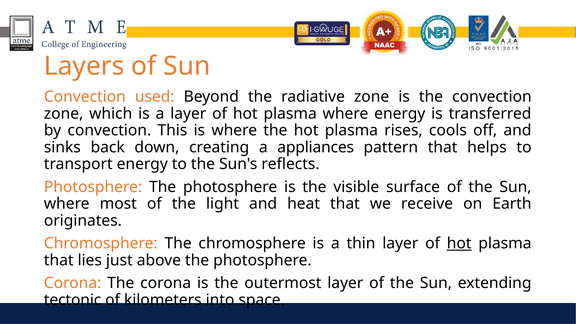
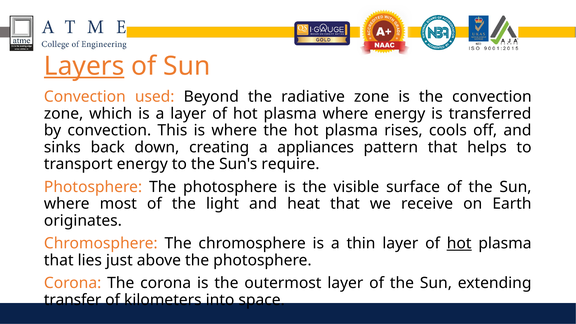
Layers underline: none -> present
reflects: reflects -> require
tectonic: tectonic -> transfer
